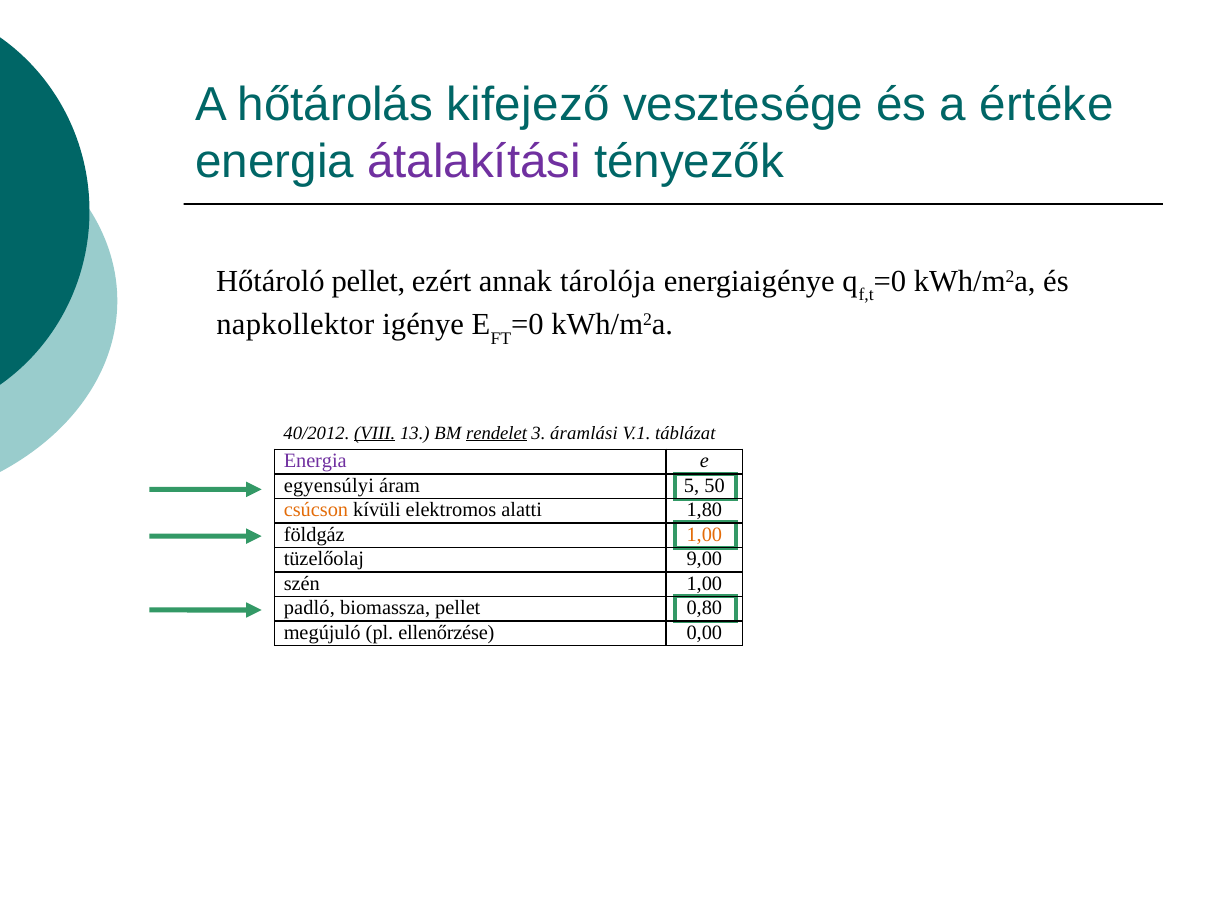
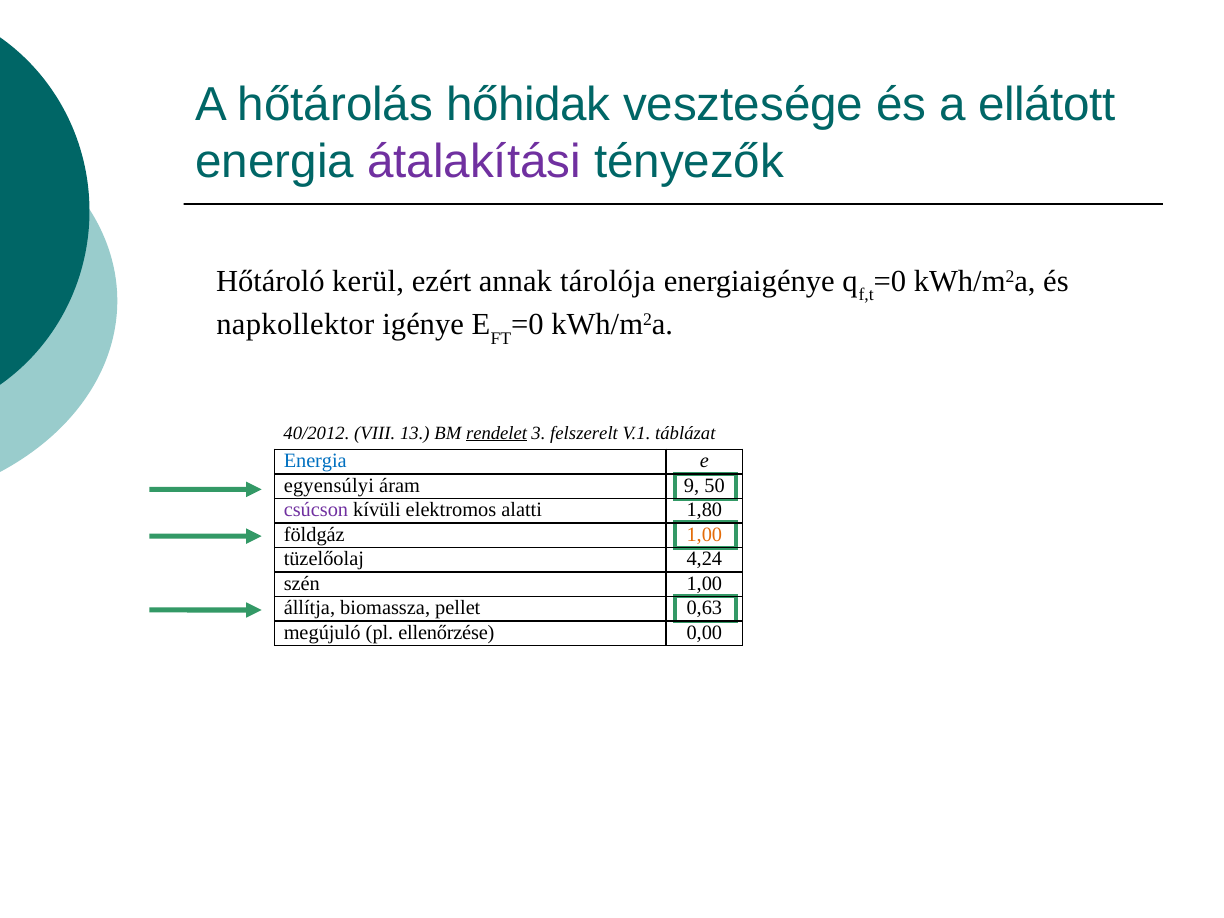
kifejező: kifejező -> hőhidak
értéke: értéke -> ellátott
Hőtároló pellet: pellet -> kerül
VIII underline: present -> none
áramlási: áramlási -> felszerelt
Energia at (315, 461) colour: purple -> blue
5: 5 -> 9
csúcson colour: orange -> purple
9,00: 9,00 -> 4,24
padló: padló -> állítja
0,80: 0,80 -> 0,63
